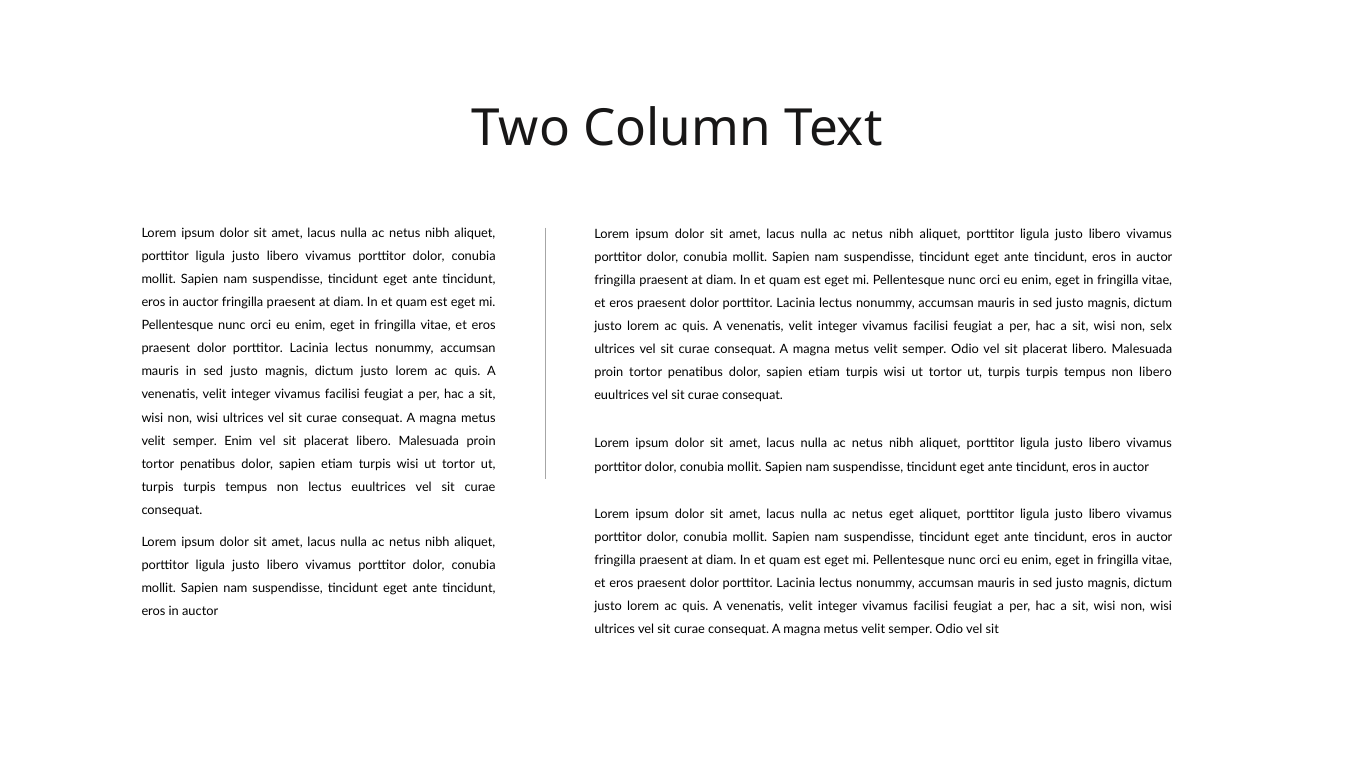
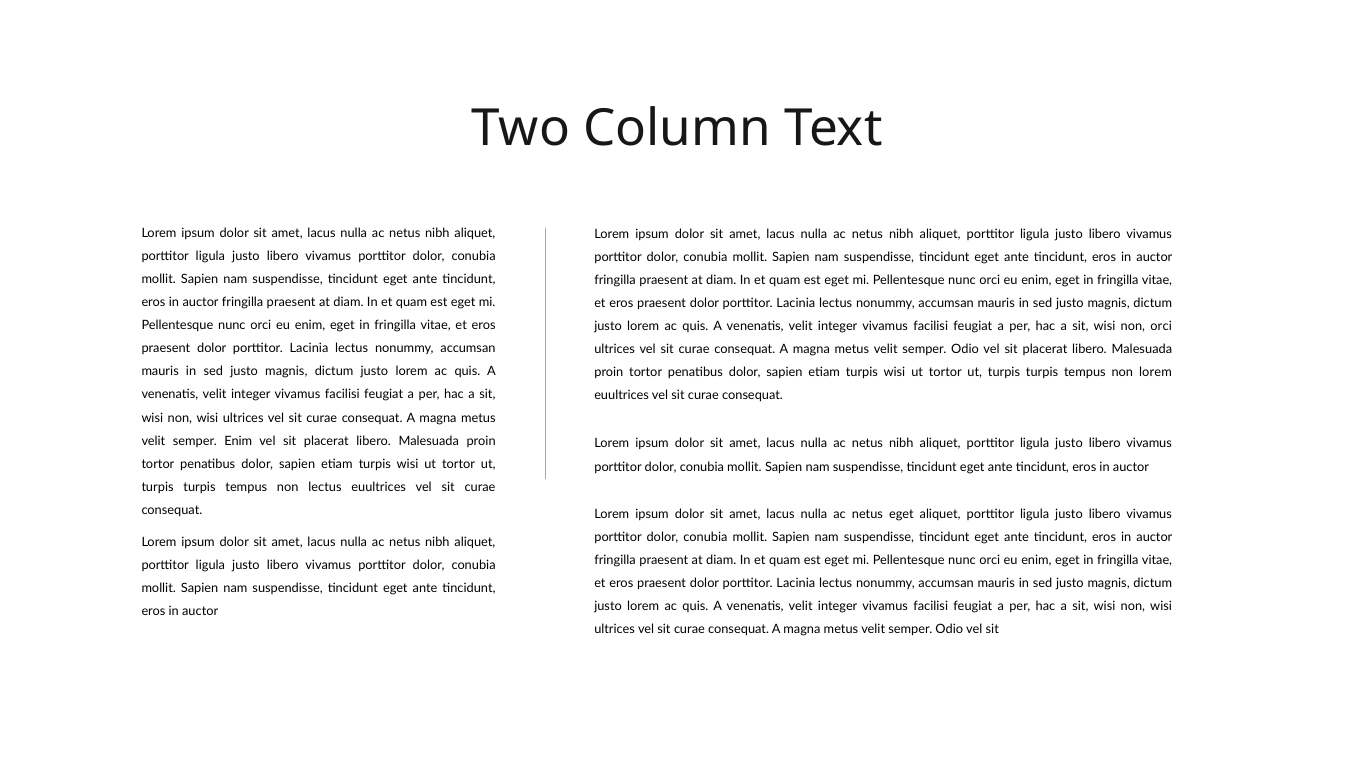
non selx: selx -> orci
non libero: libero -> lorem
